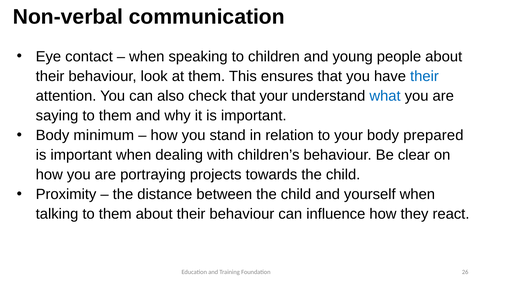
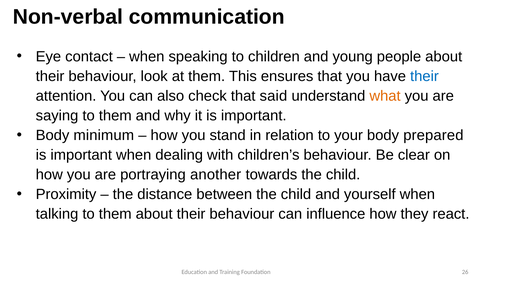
that your: your -> said
what colour: blue -> orange
projects: projects -> another
